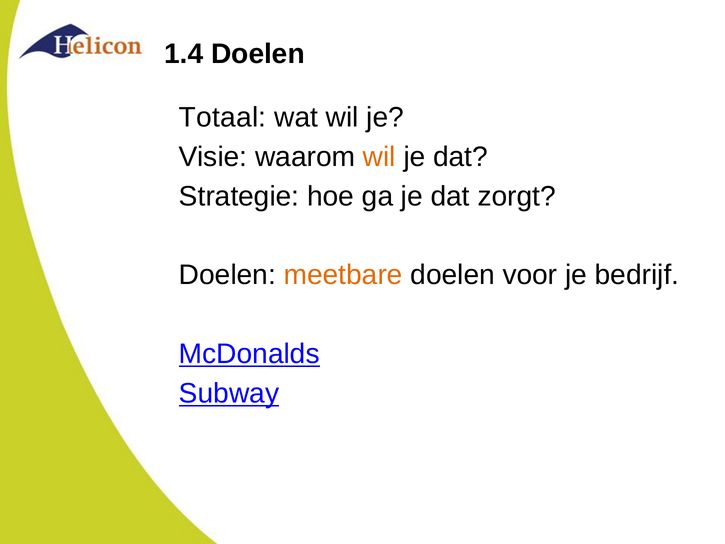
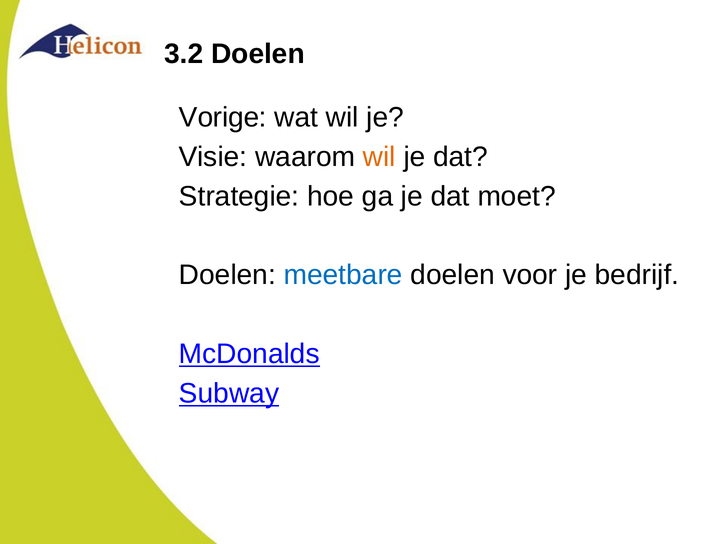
1.4: 1.4 -> 3.2
Totaal: Totaal -> Vorige
zorgt: zorgt -> moet
meetbare colour: orange -> blue
